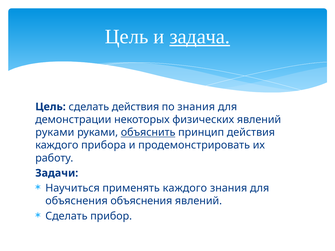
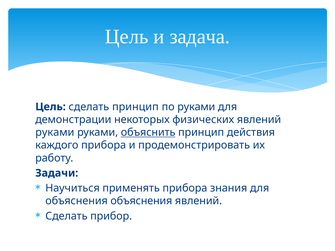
задача underline: present -> none
сделать действия: действия -> принцип
по знания: знания -> руками
применять каждого: каждого -> прибора
